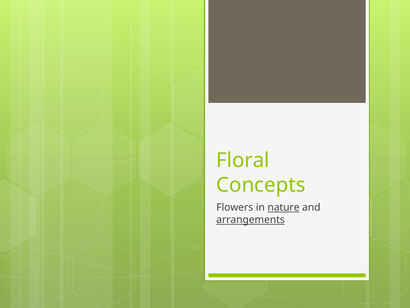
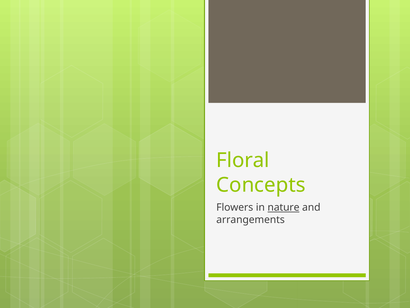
arrangements underline: present -> none
